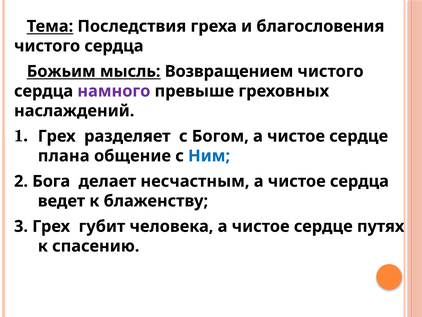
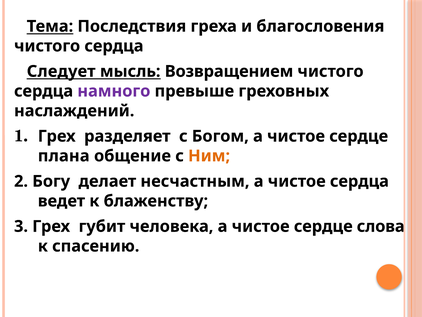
Божьим: Божьим -> Следует
Ним colour: blue -> orange
Бога: Бога -> Богу
путях: путях -> слова
